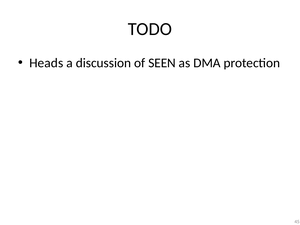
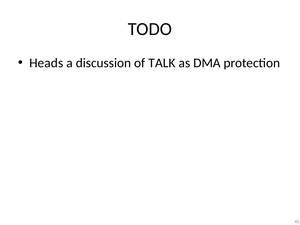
SEEN: SEEN -> TALK
